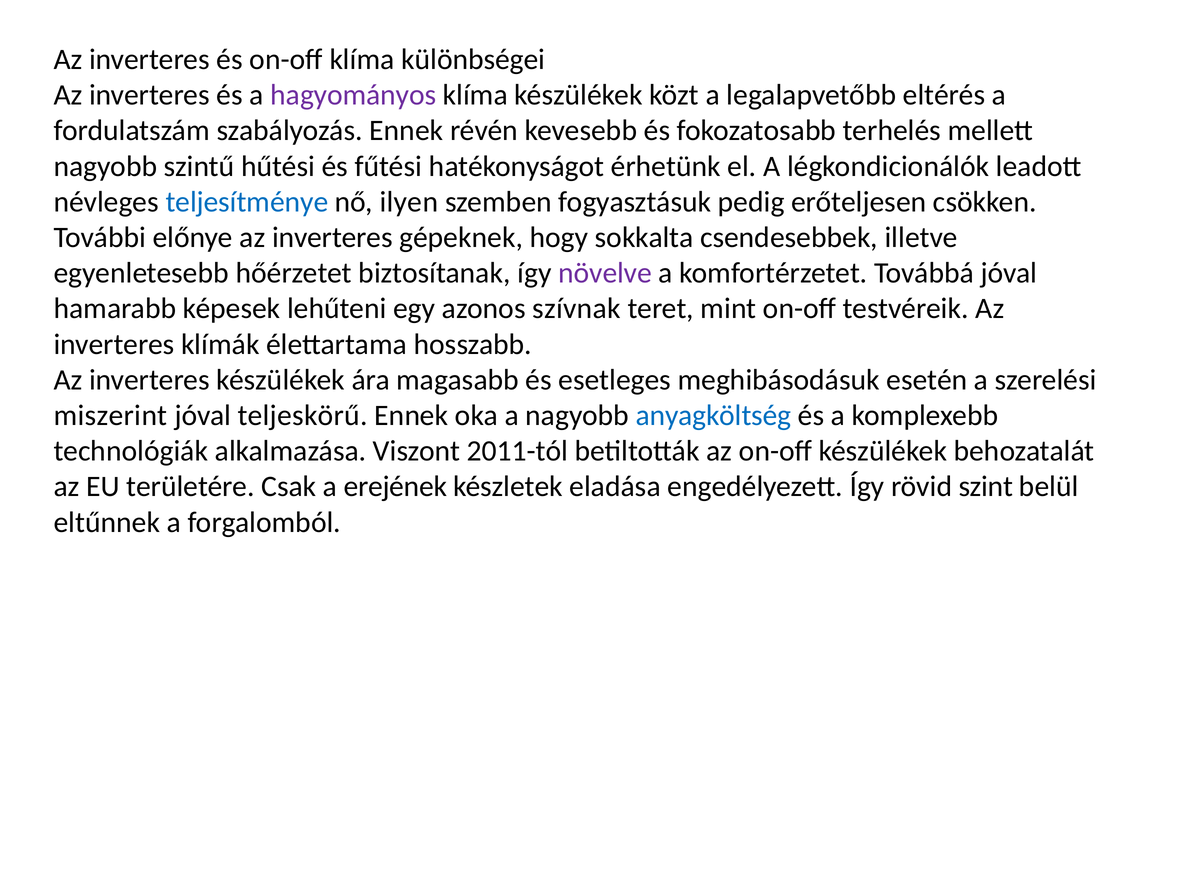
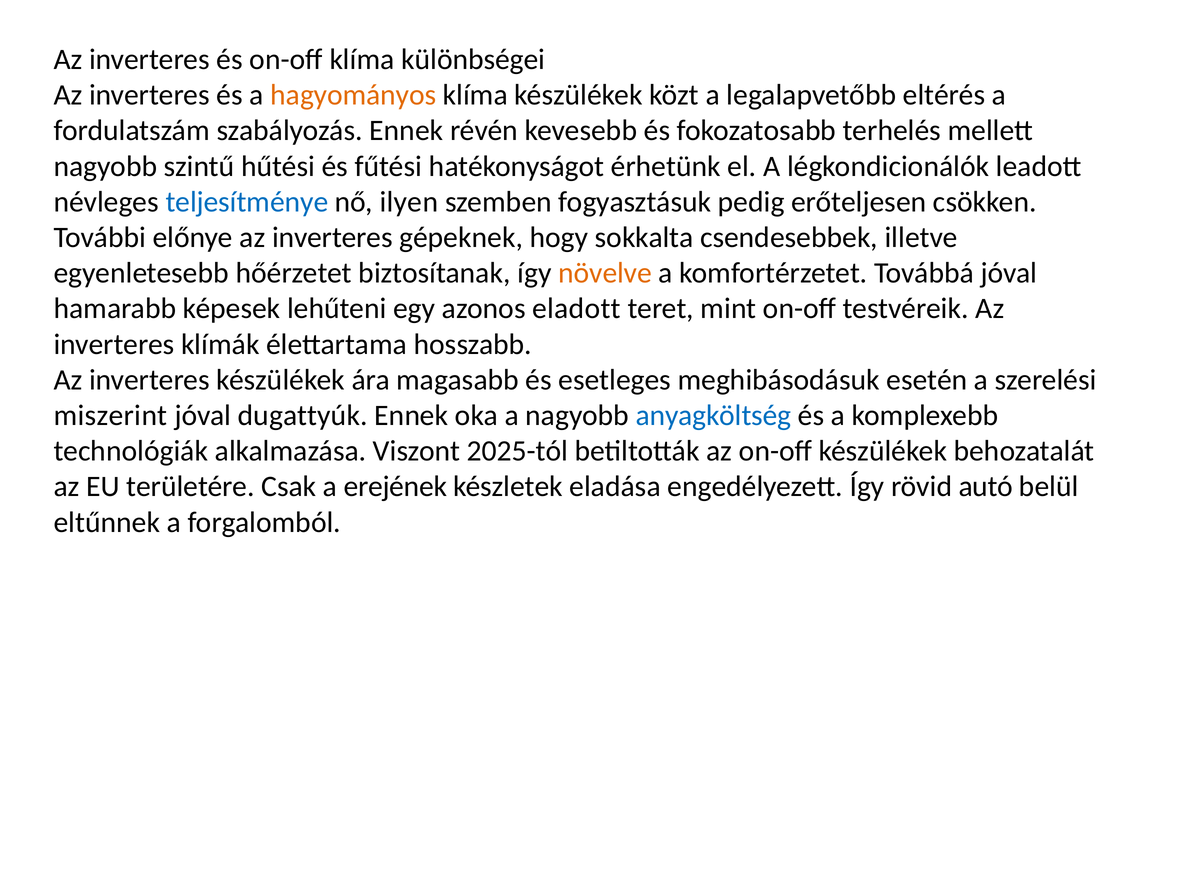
hagyományos colour: purple -> orange
növelve colour: purple -> orange
szívnak: szívnak -> eladott
teljeskörű: teljeskörű -> dugattyúk
2011-tól: 2011-tól -> 2025-tól
szint: szint -> autó
